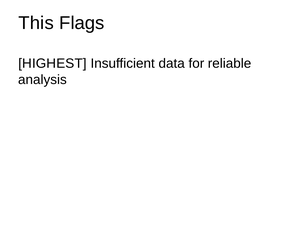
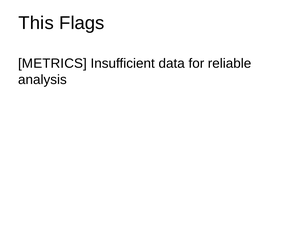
HIGHEST: HIGHEST -> METRICS
